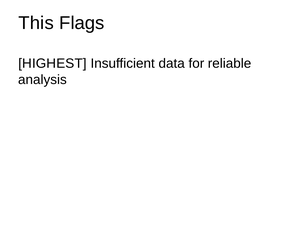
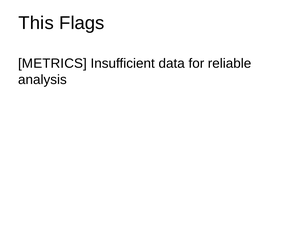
HIGHEST: HIGHEST -> METRICS
